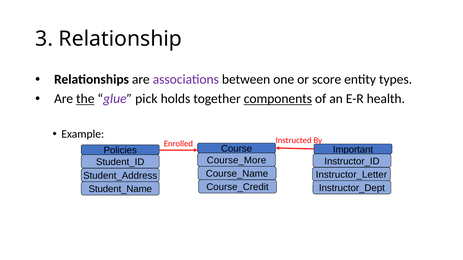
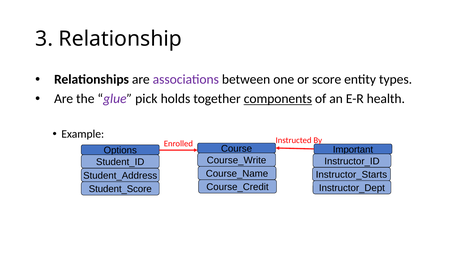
the underline: present -> none
Policies: Policies -> Options
Course_More: Course_More -> Course_Write
Instructor_Letter: Instructor_Letter -> Instructor_Starts
Student_Name: Student_Name -> Student_Score
